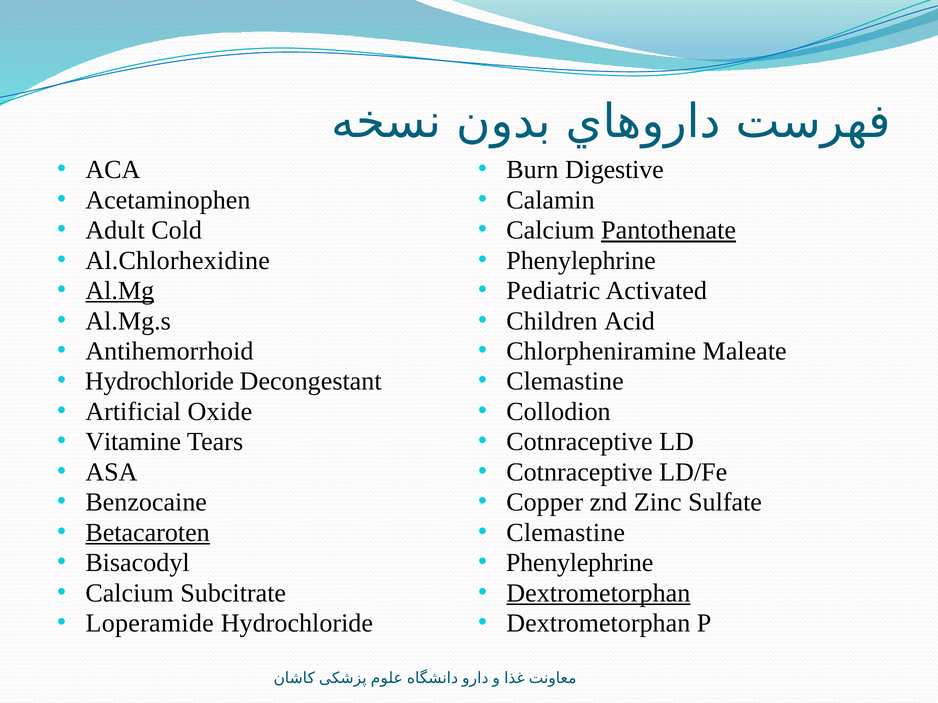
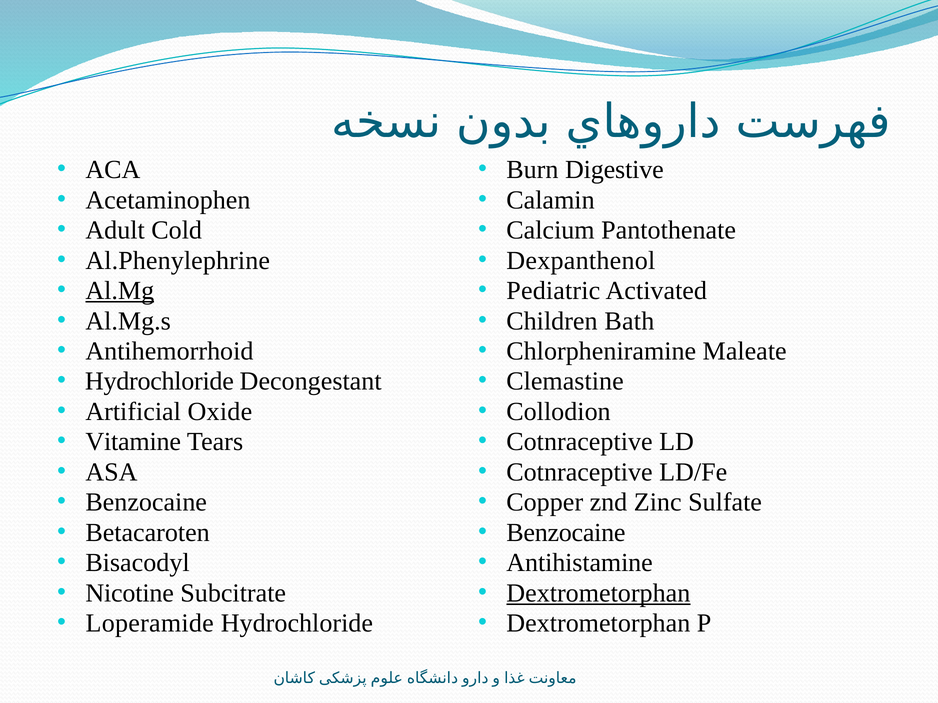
Pantothenate underline: present -> none
Al.Chlorhexidine: Al.Chlorhexidine -> Al.Phenylephrine
Phenylephrine at (581, 261): Phenylephrine -> Dexpanthenol
Acid: Acid -> Bath
Betacaroten underline: present -> none
Clemastine at (566, 533): Clemastine -> Benzocaine
Phenylephrine at (580, 563): Phenylephrine -> Antihistamine
Calcium at (130, 593): Calcium -> Nicotine
